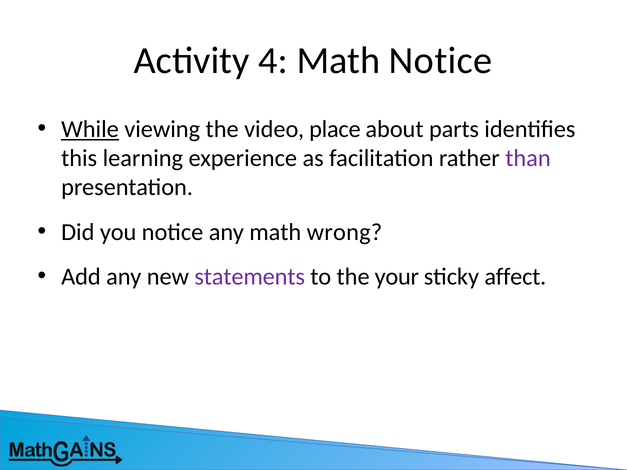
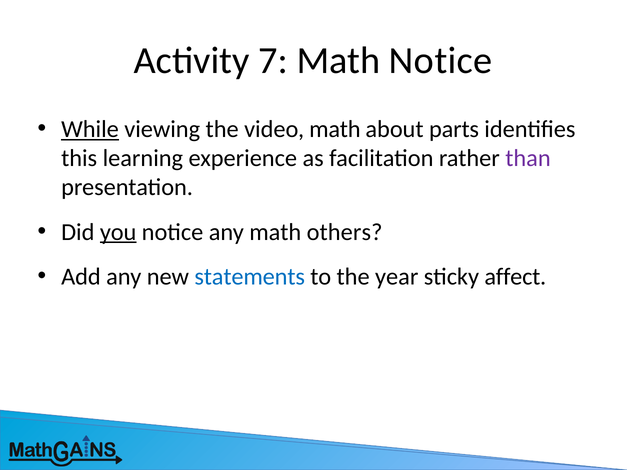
4: 4 -> 7
video place: place -> math
you underline: none -> present
wrong: wrong -> others
statements colour: purple -> blue
your: your -> year
